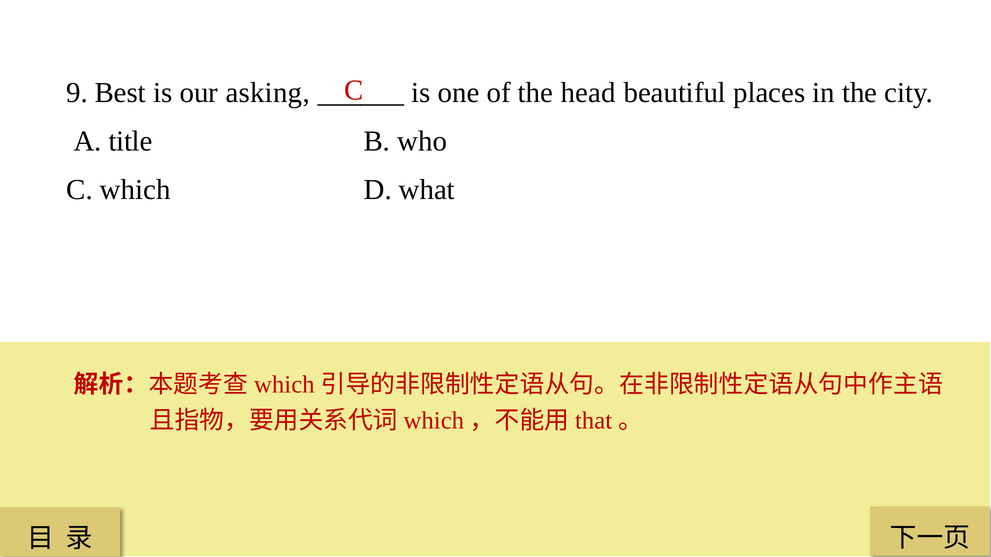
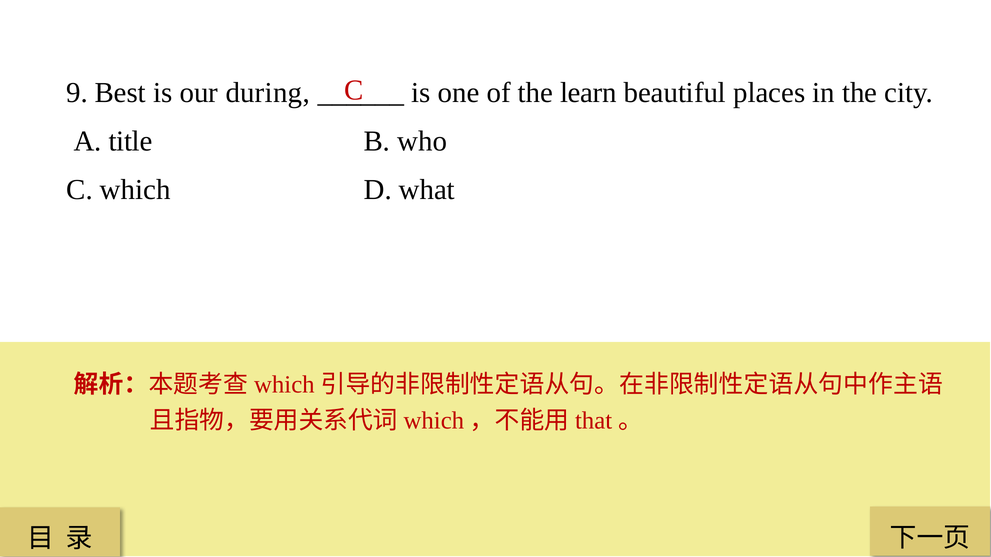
asking: asking -> during
head: head -> learn
